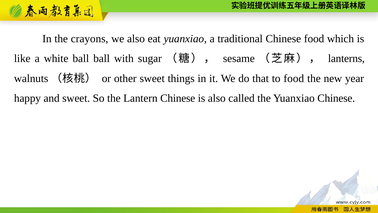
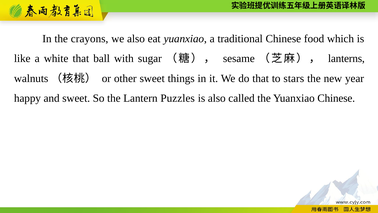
white ball: ball -> that
to food: food -> stars
Lantern Chinese: Chinese -> Puzzles
